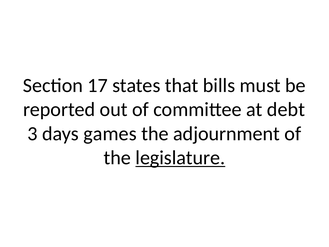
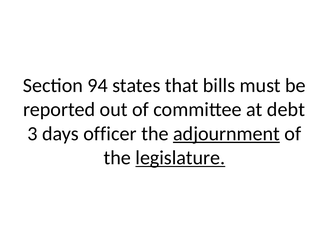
17: 17 -> 94
games: games -> officer
adjournment underline: none -> present
